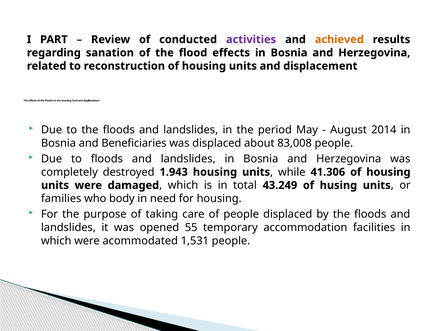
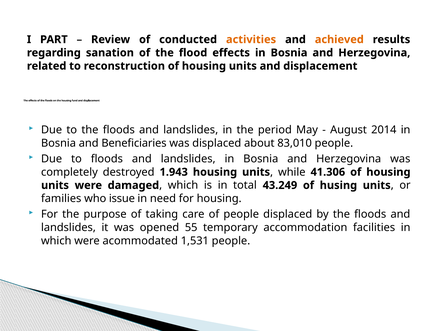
activities colour: purple -> orange
83,008: 83,008 -> 83,010
body: body -> issue
